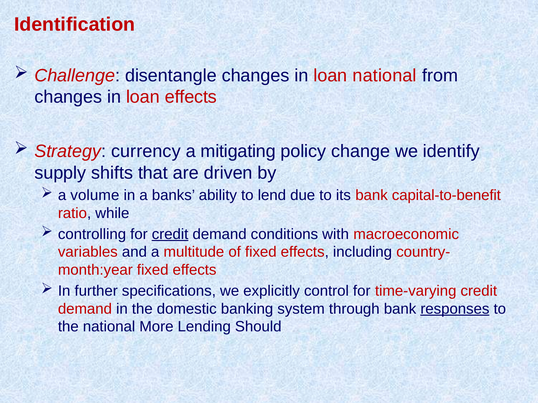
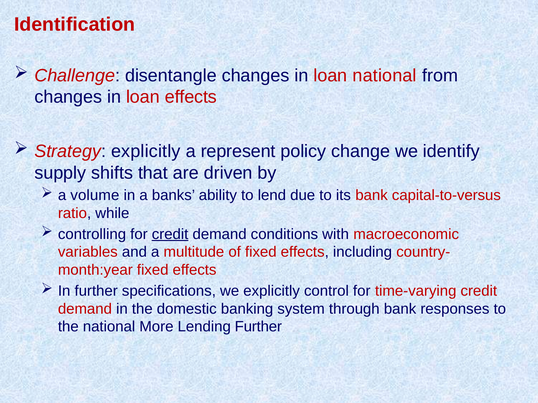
Strategy currency: currency -> explicitly
mitigating: mitigating -> represent
capital-to-benefit: capital-to-benefit -> capital-to-versus
responses underline: present -> none
Lending Should: Should -> Further
